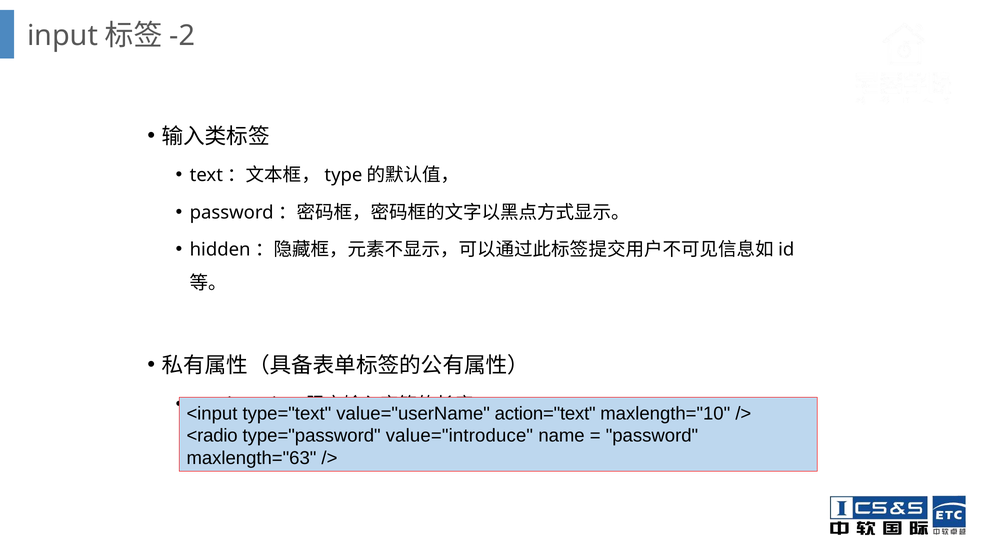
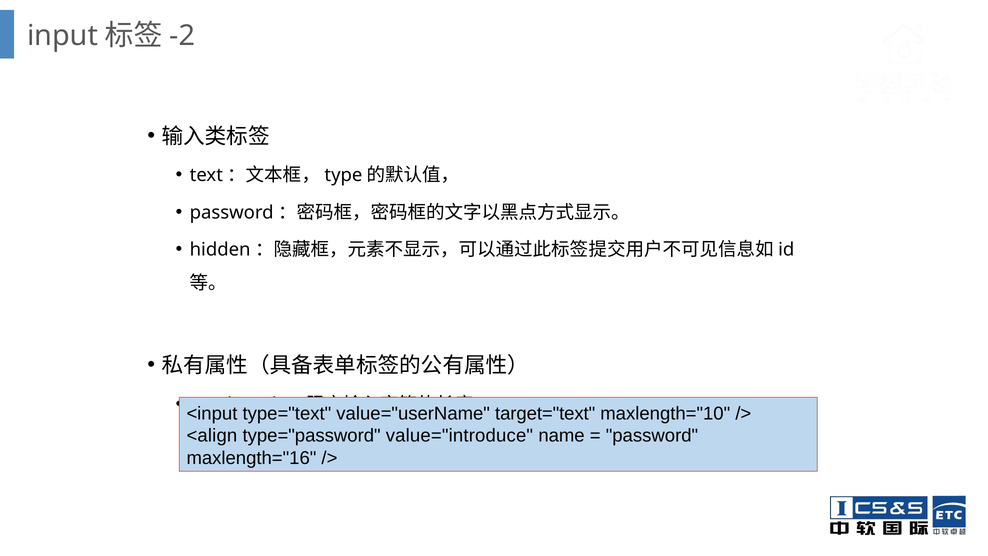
action="text: action="text -> target="text
<radio: <radio -> <align
maxlength="63: maxlength="63 -> maxlength="16
